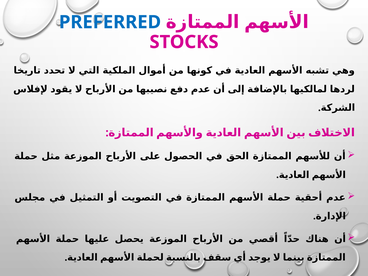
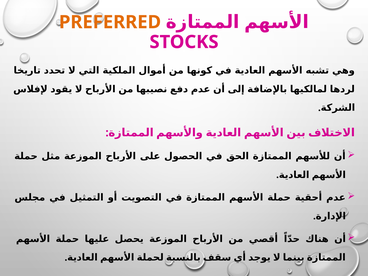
PREFERRED colour: blue -> orange
